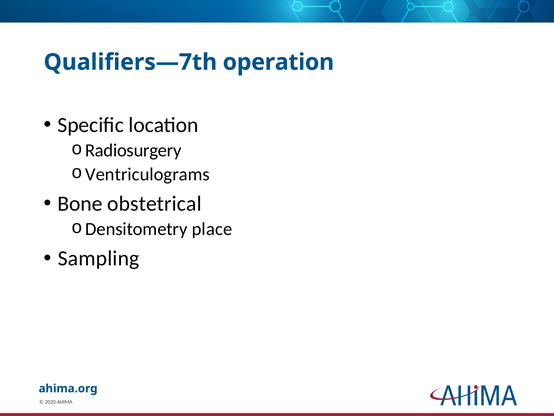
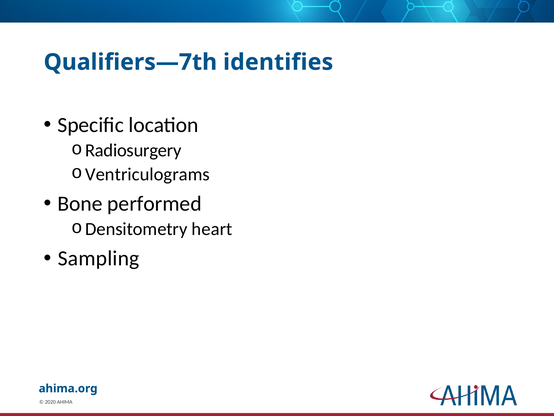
operation: operation -> identifies
obstetrical: obstetrical -> performed
place: place -> heart
